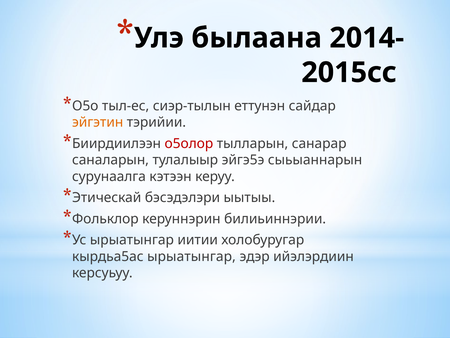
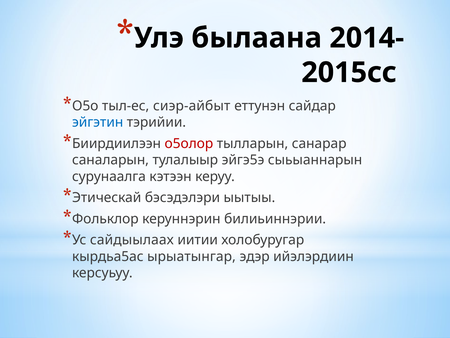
сиэр-тылын: сиэр-тылын -> сиэр-айбыт
эйгэтин colour: orange -> blue
Ус ырыатынгар: ырыатынгар -> сайдыылаах
